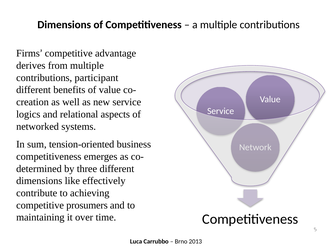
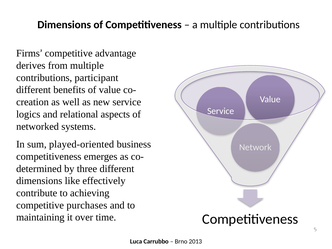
tension-oriented: tension-oriented -> played-oriented
prosumers: prosumers -> purchases
